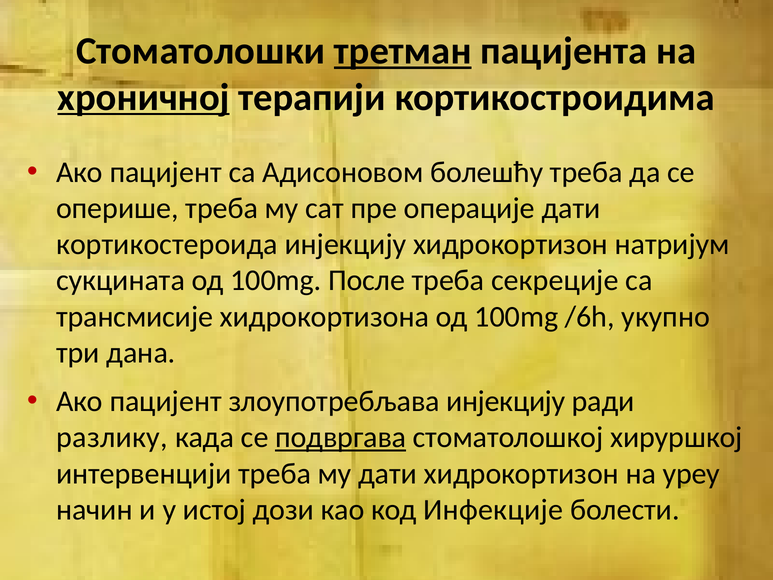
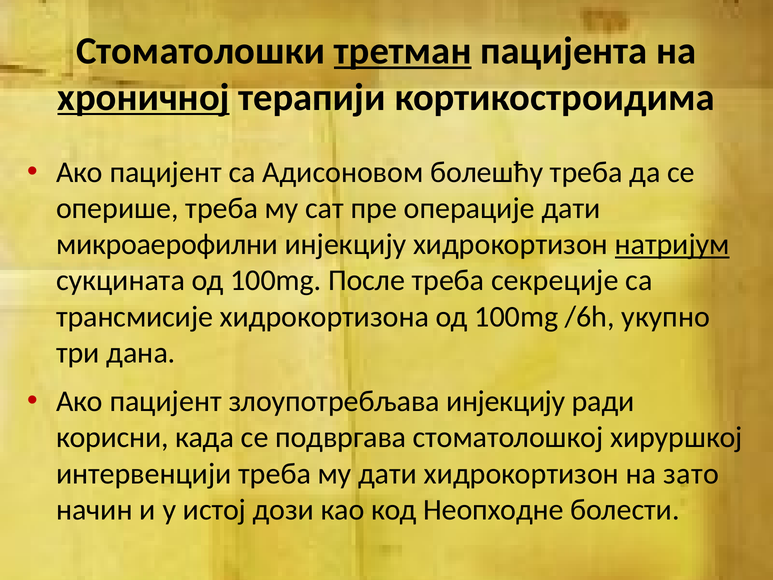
кортикостероида: кортикостероида -> микроаерофилни
натријум underline: none -> present
разлику: разлику -> корисни
подвргава underline: present -> none
уреу: уреу -> зато
Инфекције: Инфекције -> Неопходне
